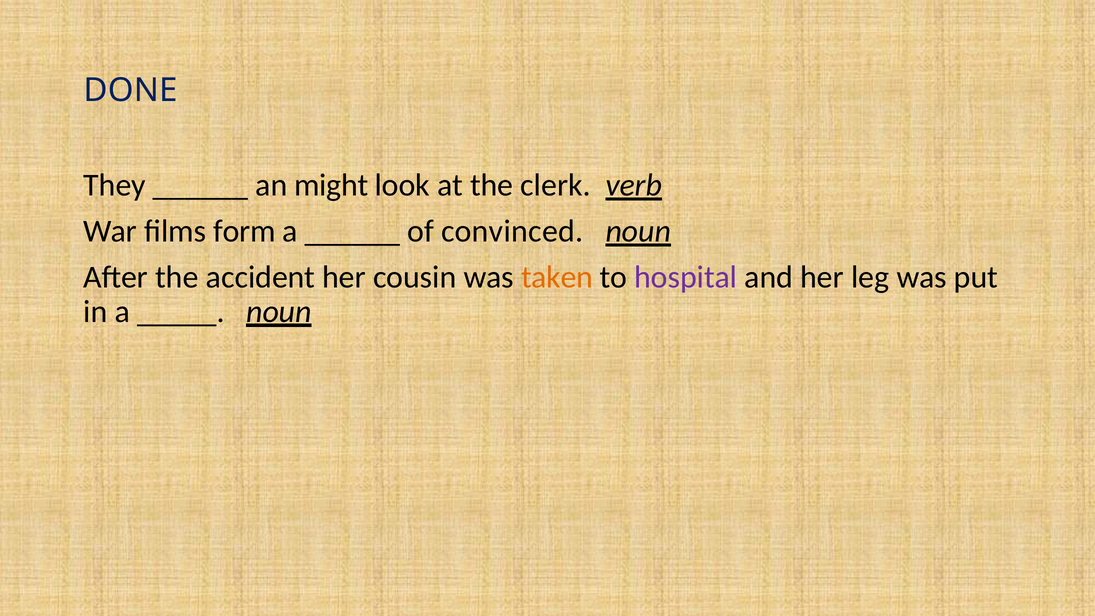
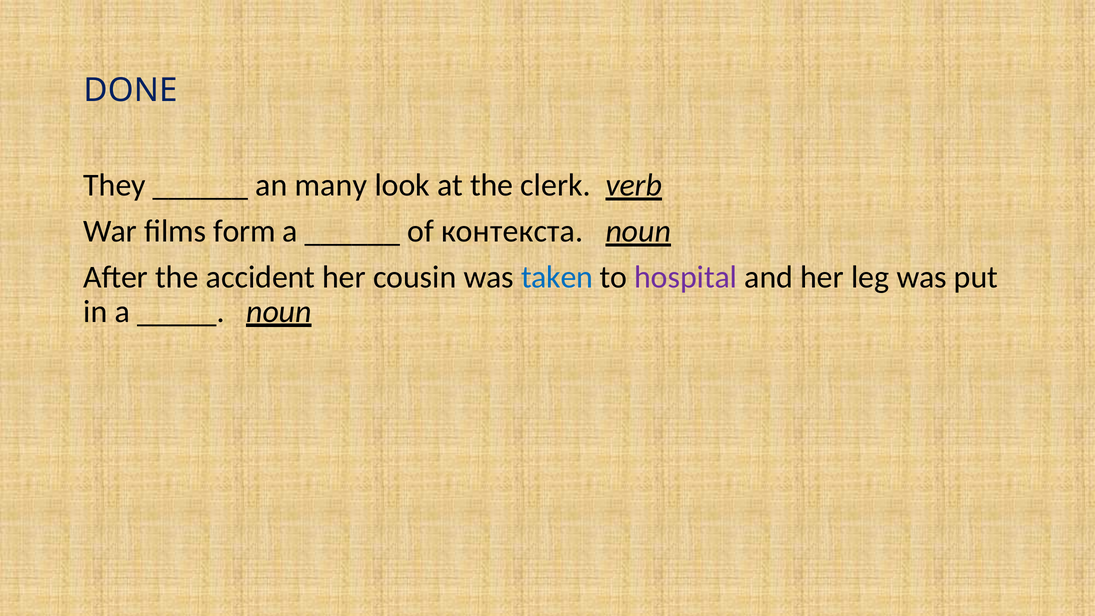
might: might -> many
convinced: convinced -> контекста
taken colour: orange -> blue
